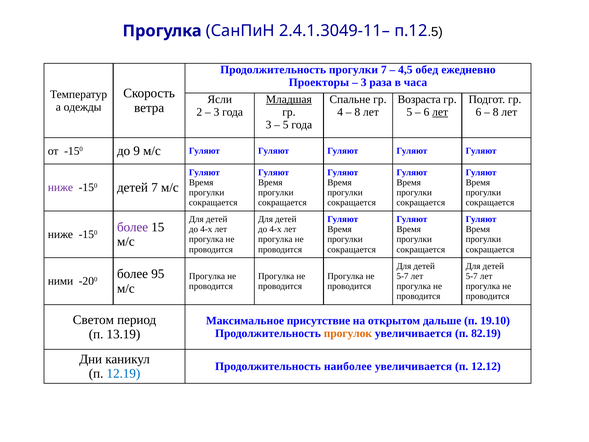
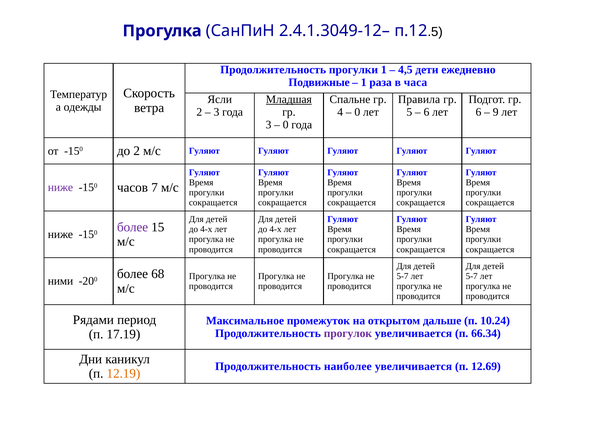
2.4.1.3049-11–: 2.4.1.3049-11– -> 2.4.1.3049-12–
прогулки 7: 7 -> 1
обед: обед -> дети
Проекторы: Проекторы -> Подвижные
3 at (364, 82): 3 -> 1
Возраста: Возраста -> Правила
8 at (357, 112): 8 -> 0
лет at (440, 112) underline: present -> none
8 at (496, 112): 8 -> 9
5 at (286, 125): 5 -> 0
до 9: 9 -> 2
-150 детей: детей -> часов
95: 95 -> 68
Светом: Светом -> Рядами
присутствие: присутствие -> промежуток
19.10: 19.10 -> 10.24
прогулок colour: orange -> purple
82.19: 82.19 -> 66.34
13.19: 13.19 -> 17.19
12.12: 12.12 -> 12.69
12.19 colour: blue -> orange
